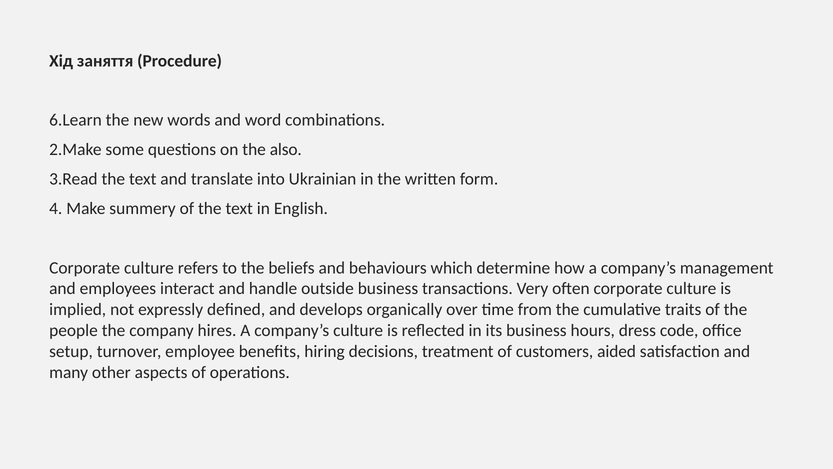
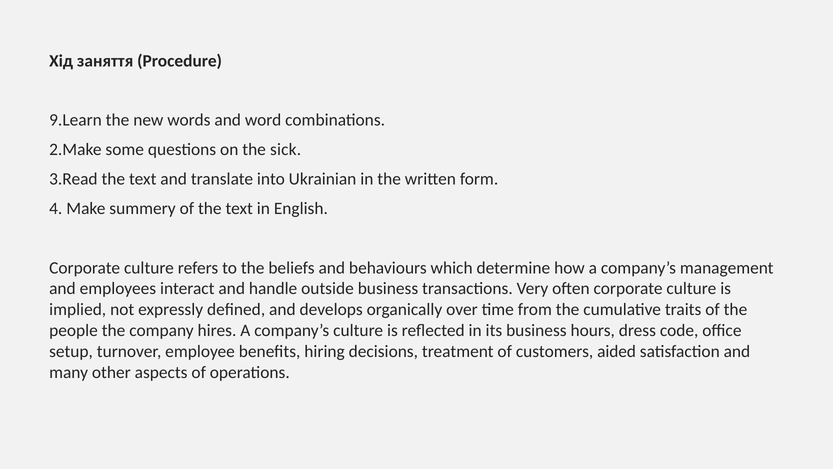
6.Learn: 6.Learn -> 9.Learn
also: also -> sick
